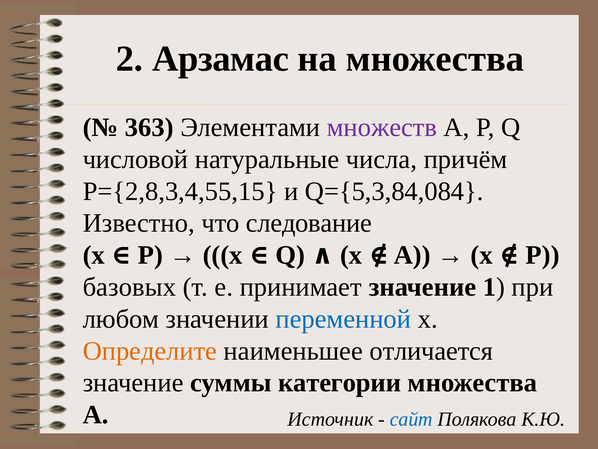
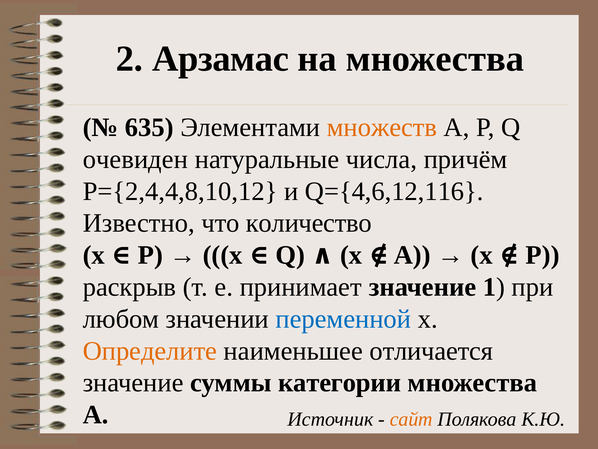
363: 363 -> 635
множеств colour: purple -> orange
числовой: числовой -> очевиден
P={2,8,3,4,55,15: P={2,8,3,4,55,15 -> P={2,4,4,8,10,12
Q={5,3,84,084: Q={5,3,84,084 -> Q={4,6,12,116
следование: следование -> количество
базовых: базовых -> раскрыв
сайт colour: blue -> orange
